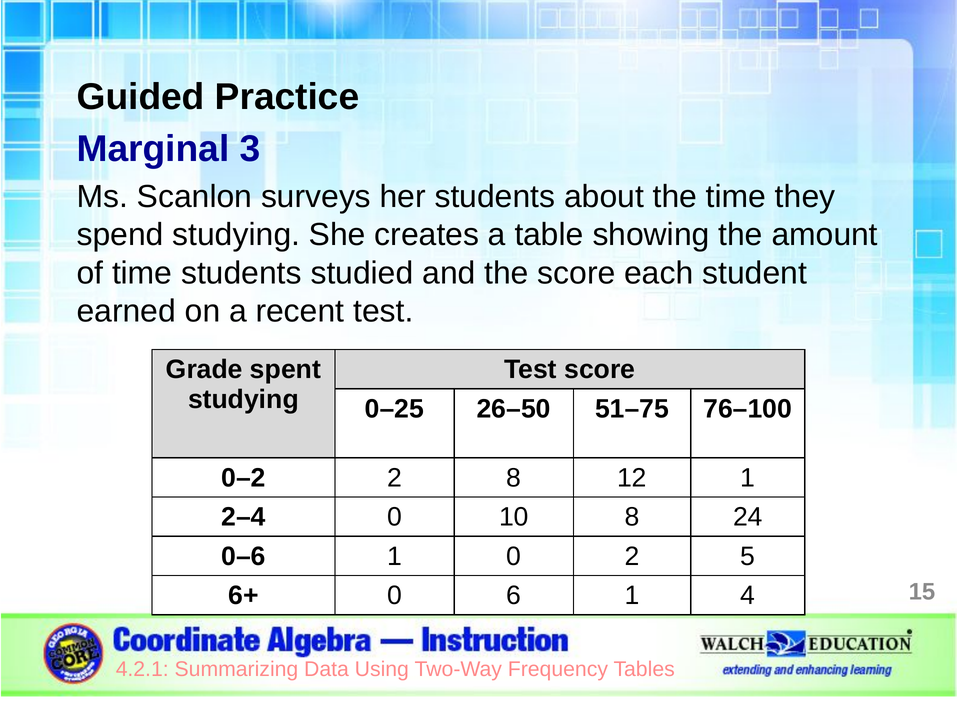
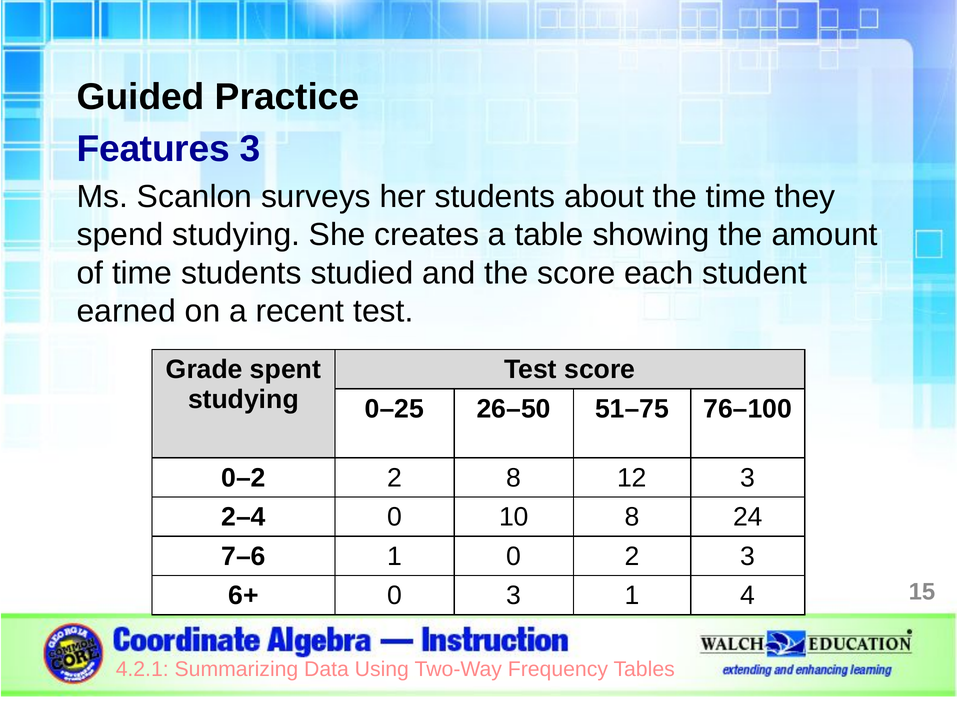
Marginal: Marginal -> Features
12 1: 1 -> 3
0–6: 0–6 -> 7–6
2 5: 5 -> 3
0 6: 6 -> 3
